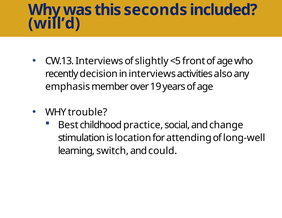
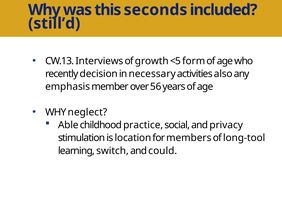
will’d: will’d -> still’d
slightly: slightly -> growth
front: front -> form
in interviews: interviews -> necessary
19: 19 -> 56
trouble: trouble -> neglect
Best: Best -> Able
change: change -> privacy
attending: attending -> members
long-well: long-well -> long-tool
